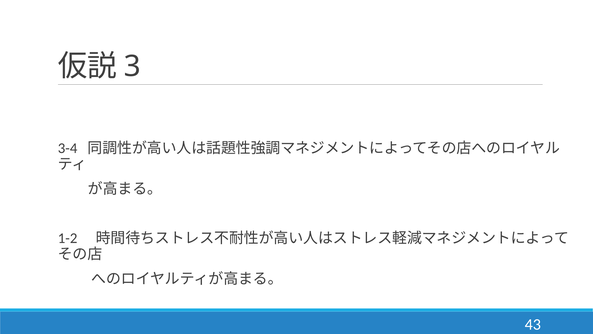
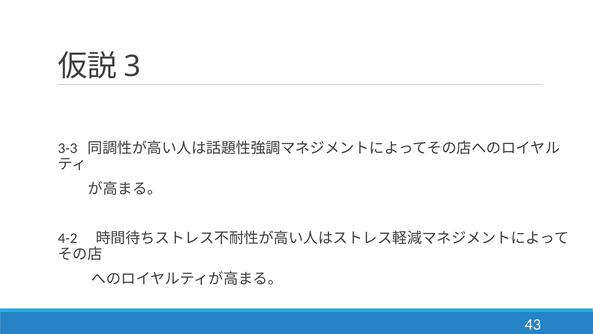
3-4: 3-4 -> 3-3
1-2: 1-2 -> 4-2
